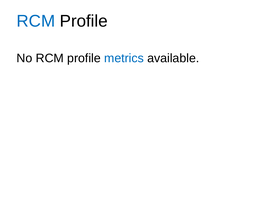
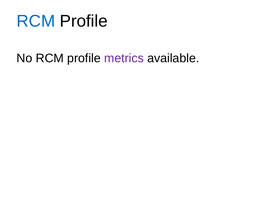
metrics colour: blue -> purple
